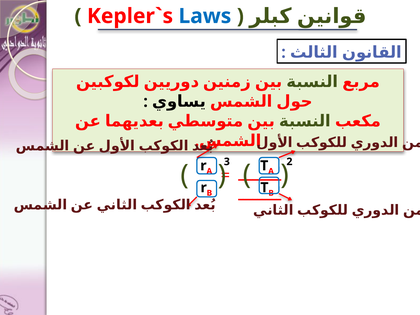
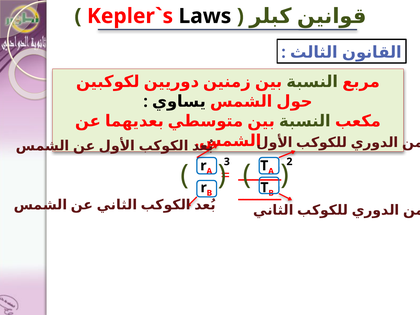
Laws colour: blue -> black
